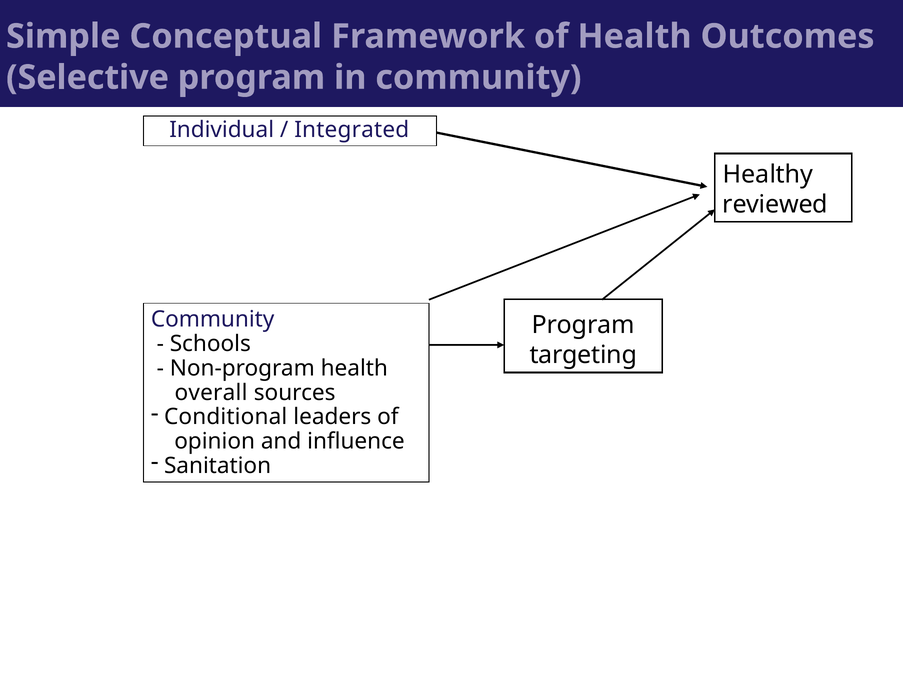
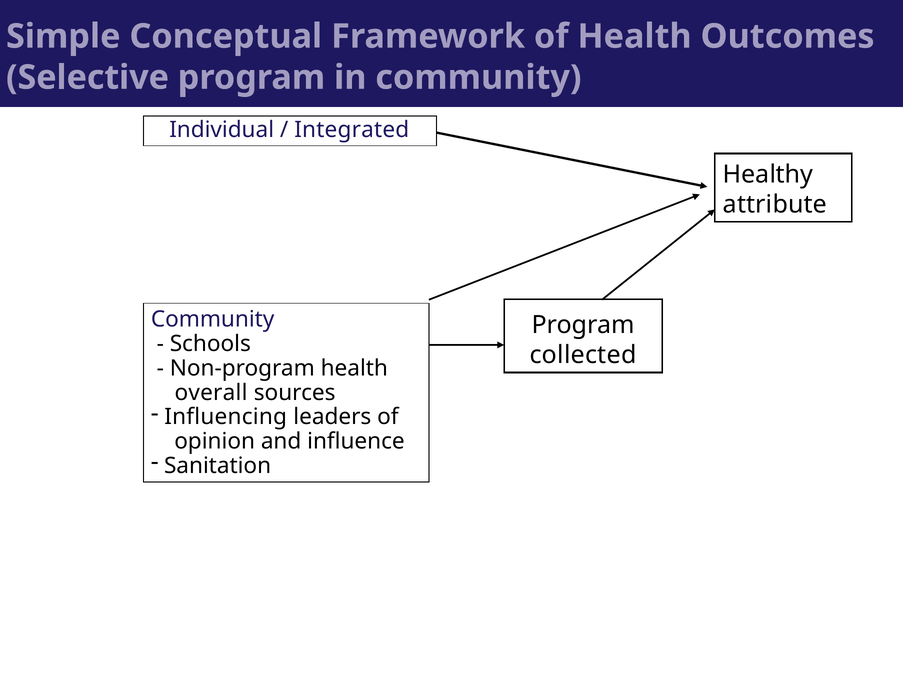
reviewed: reviewed -> attribute
targeting: targeting -> collected
Conditional: Conditional -> Influencing
